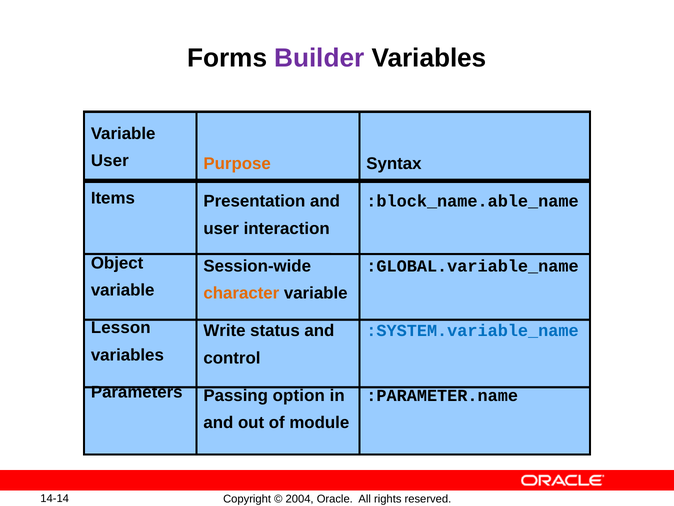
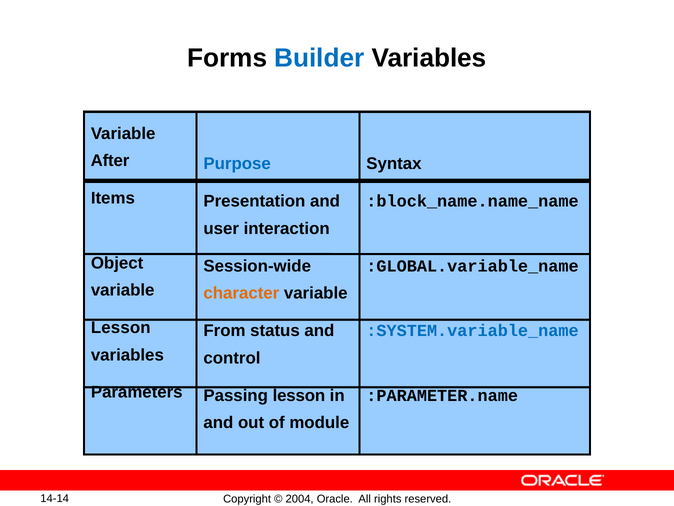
Builder colour: purple -> blue
User at (110, 161): User -> After
Purpose colour: orange -> blue
:block_name.able_name: :block_name.able_name -> :block_name.name_name
Write: Write -> From
Passing option: option -> lesson
